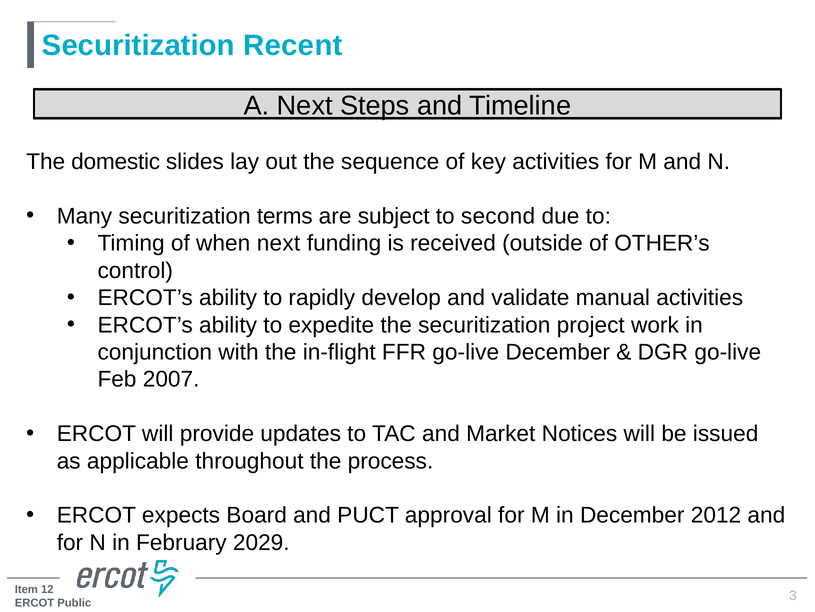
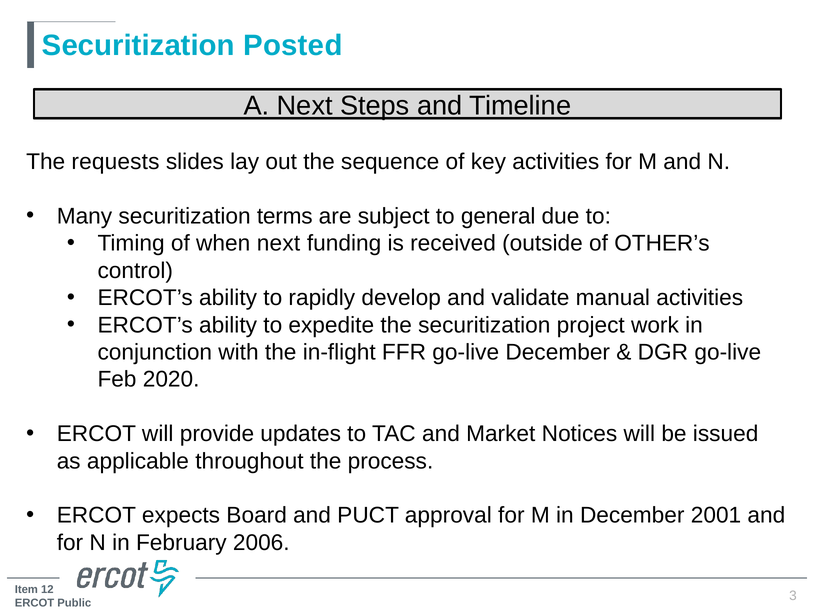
Recent: Recent -> Posted
domestic: domestic -> requests
second: second -> general
2007: 2007 -> 2020
2012: 2012 -> 2001
2029: 2029 -> 2006
